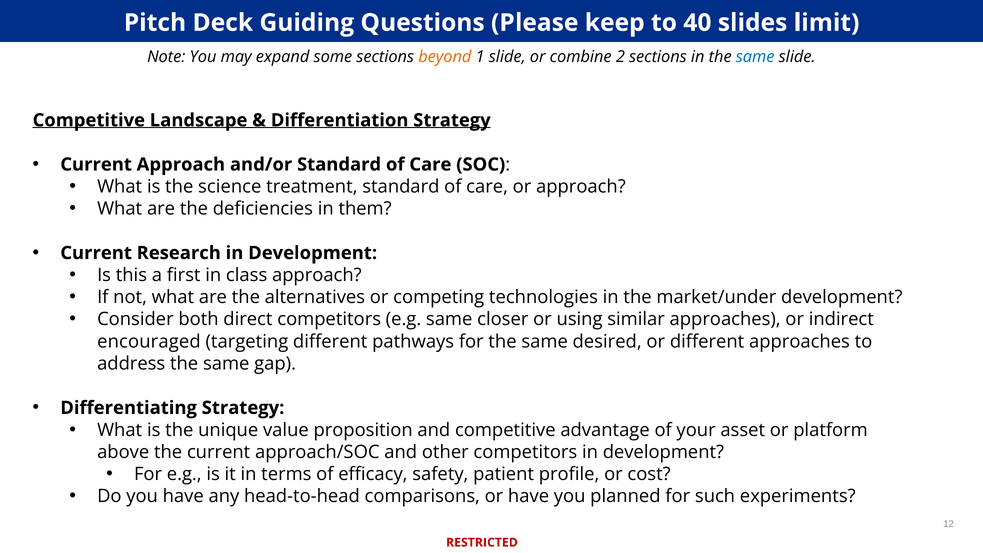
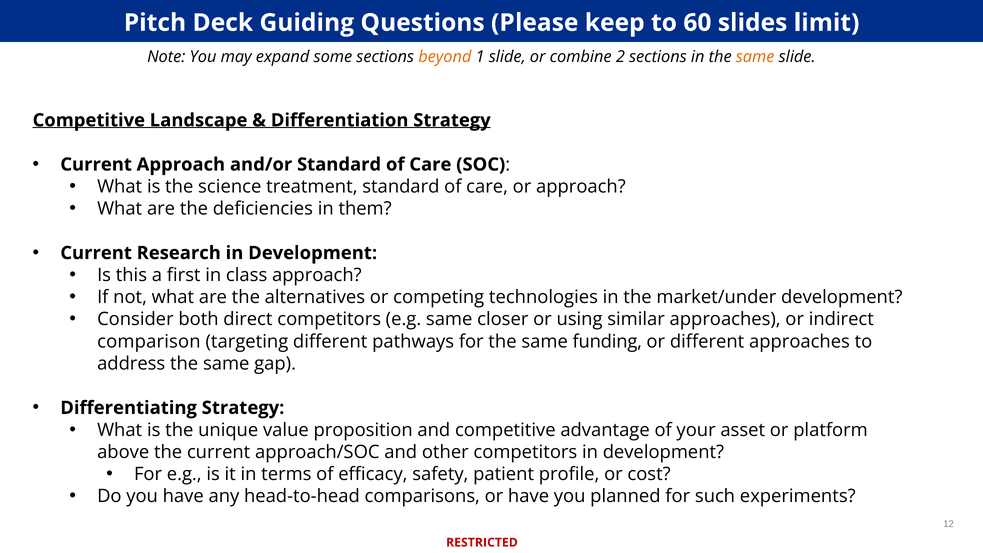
40: 40 -> 60
same at (755, 57) colour: blue -> orange
encouraged: encouraged -> comparison
desired: desired -> funding
